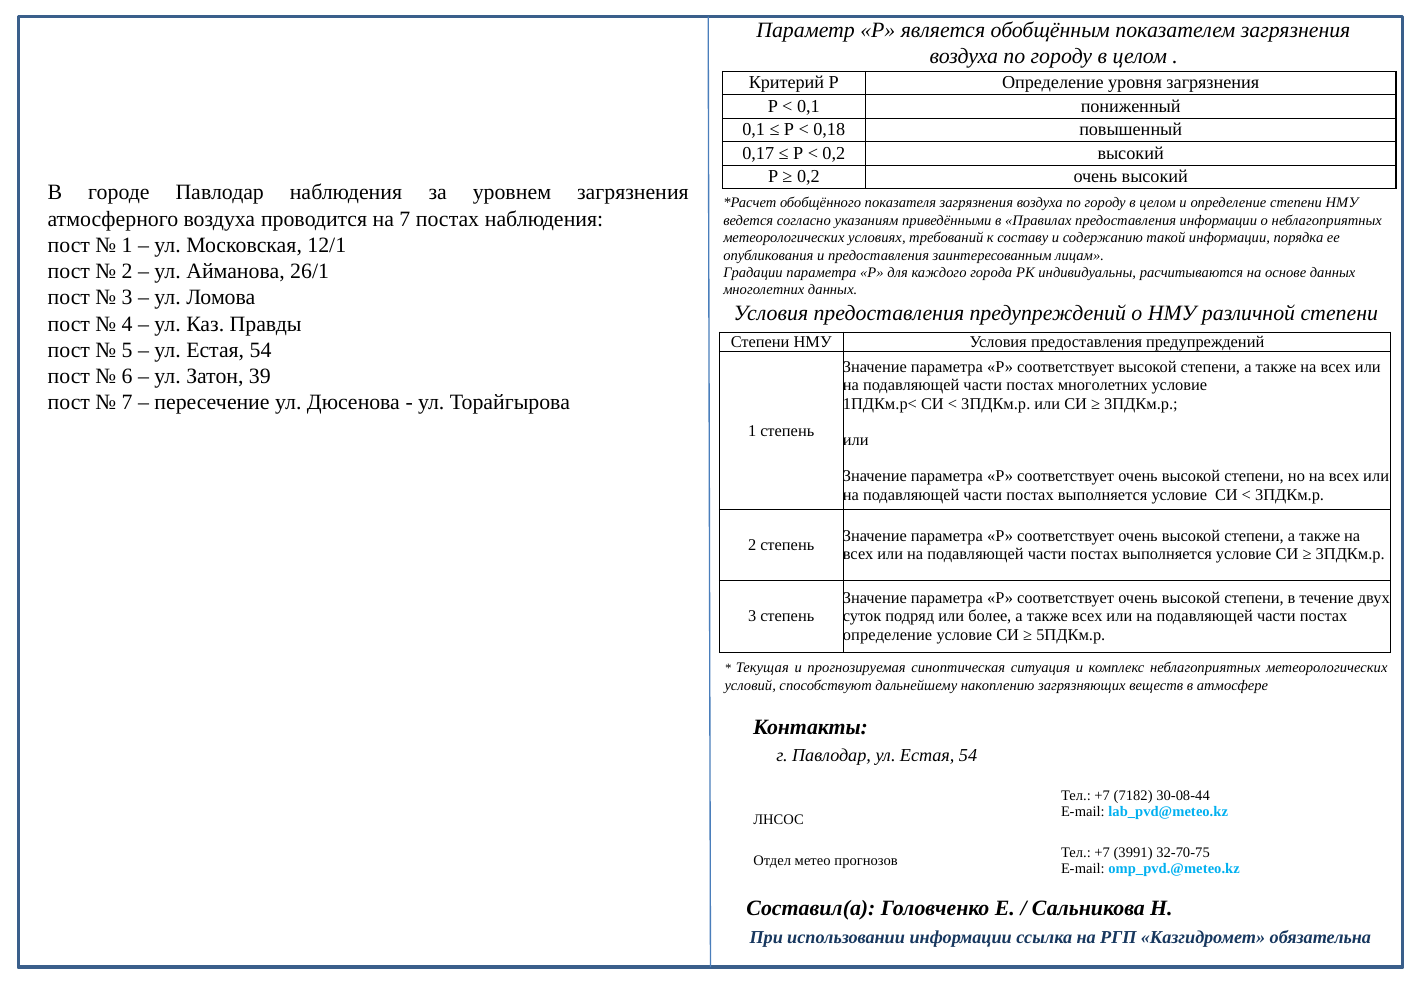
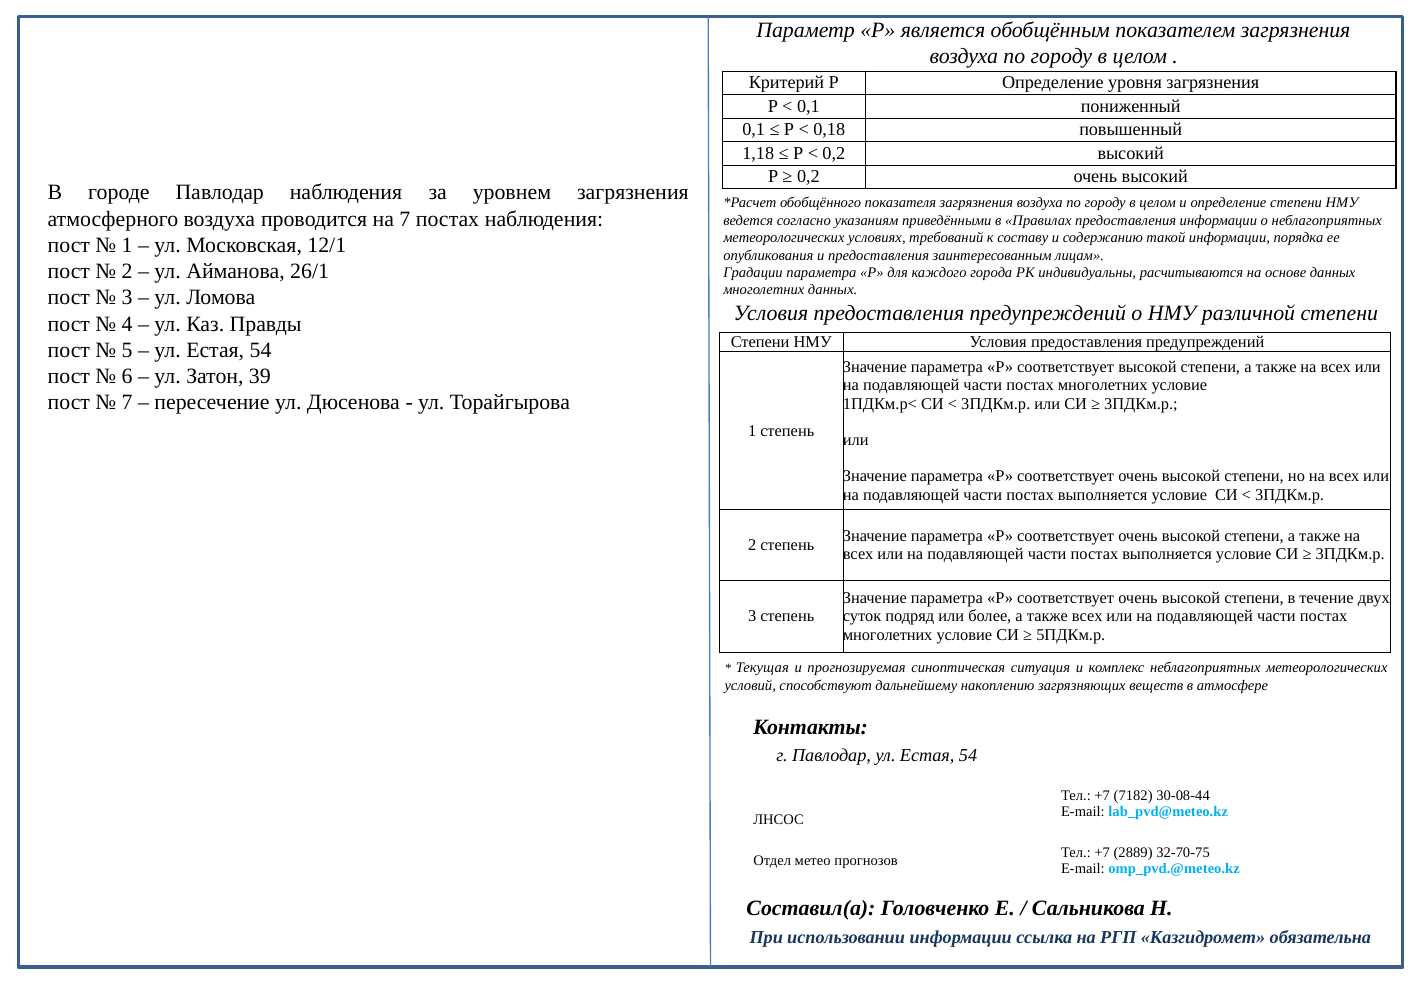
0,17: 0,17 -> 1,18
определение at (888, 635): определение -> многолетних
3991: 3991 -> 2889
